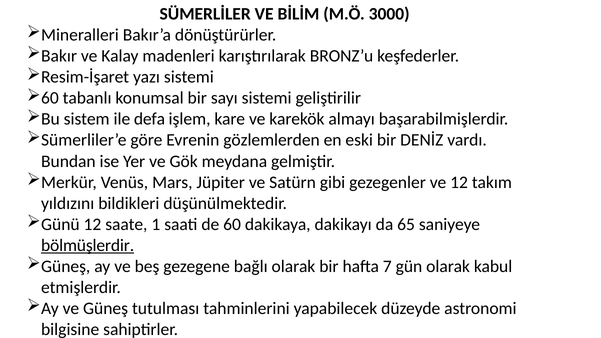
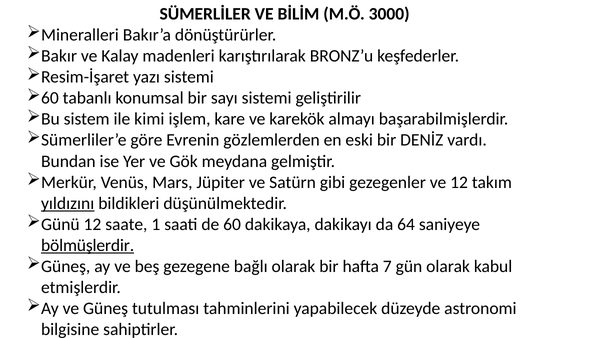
defa: defa -> kimi
yıldızını underline: none -> present
65: 65 -> 64
